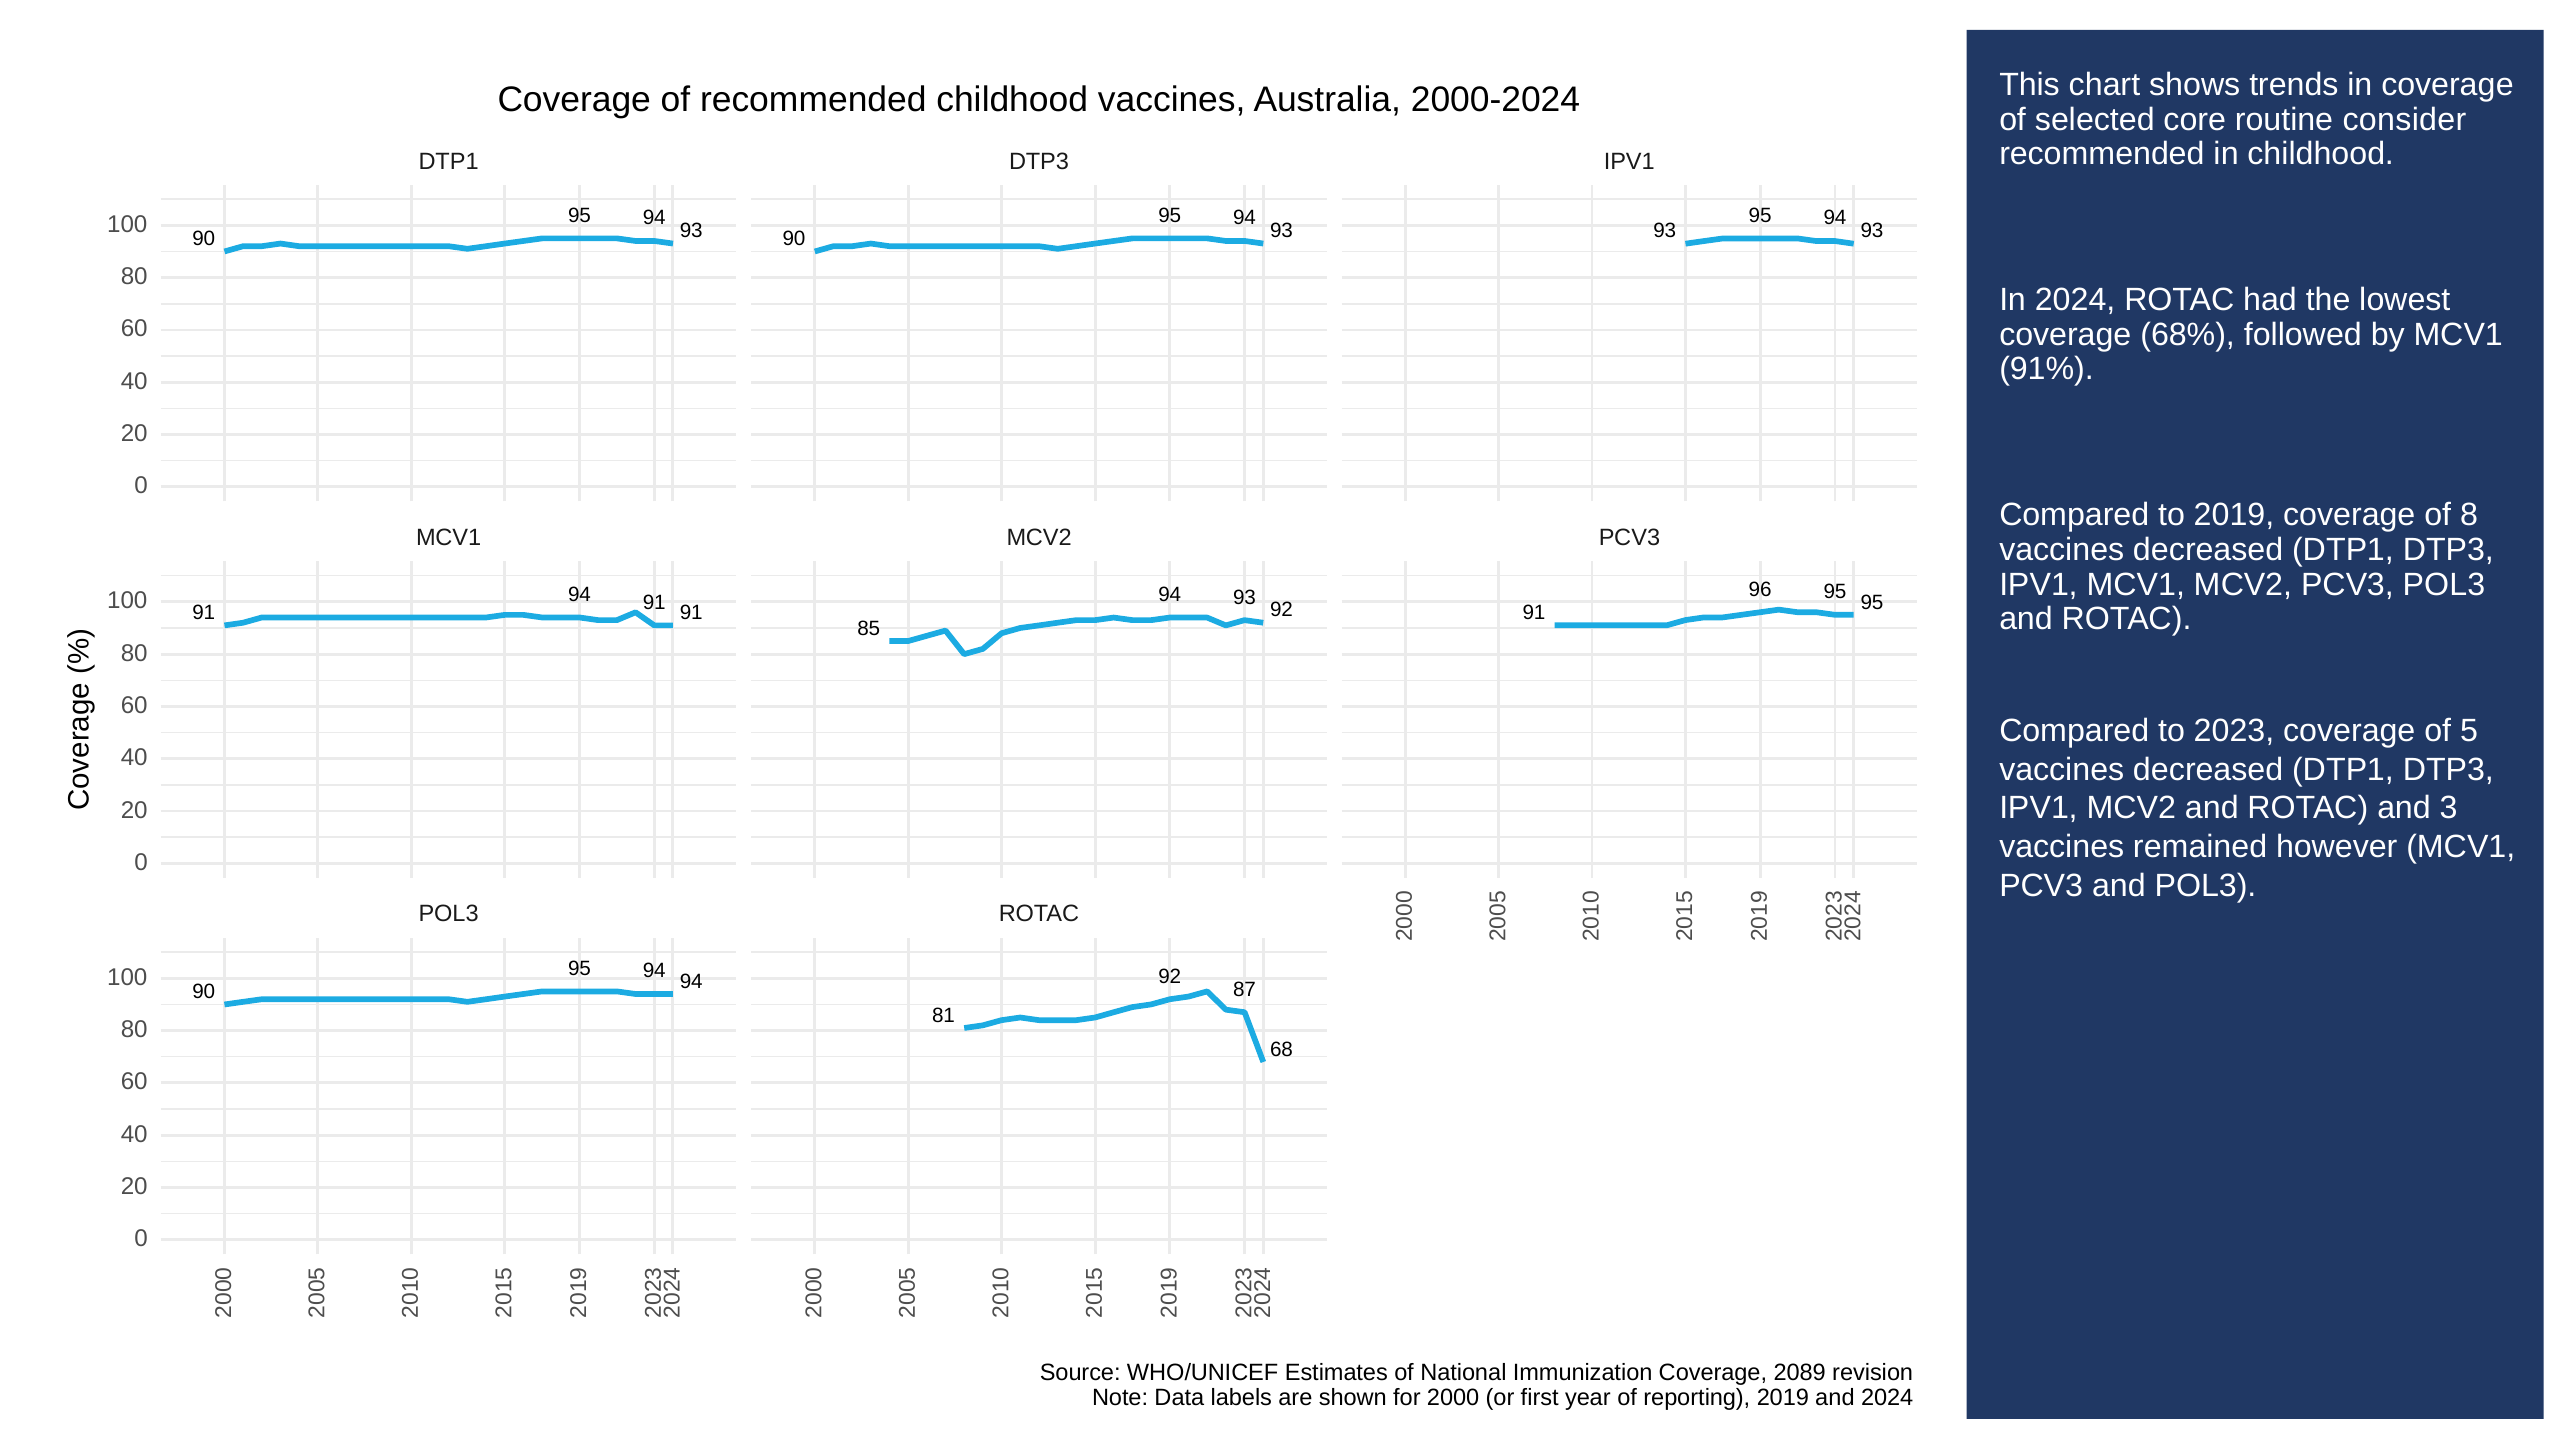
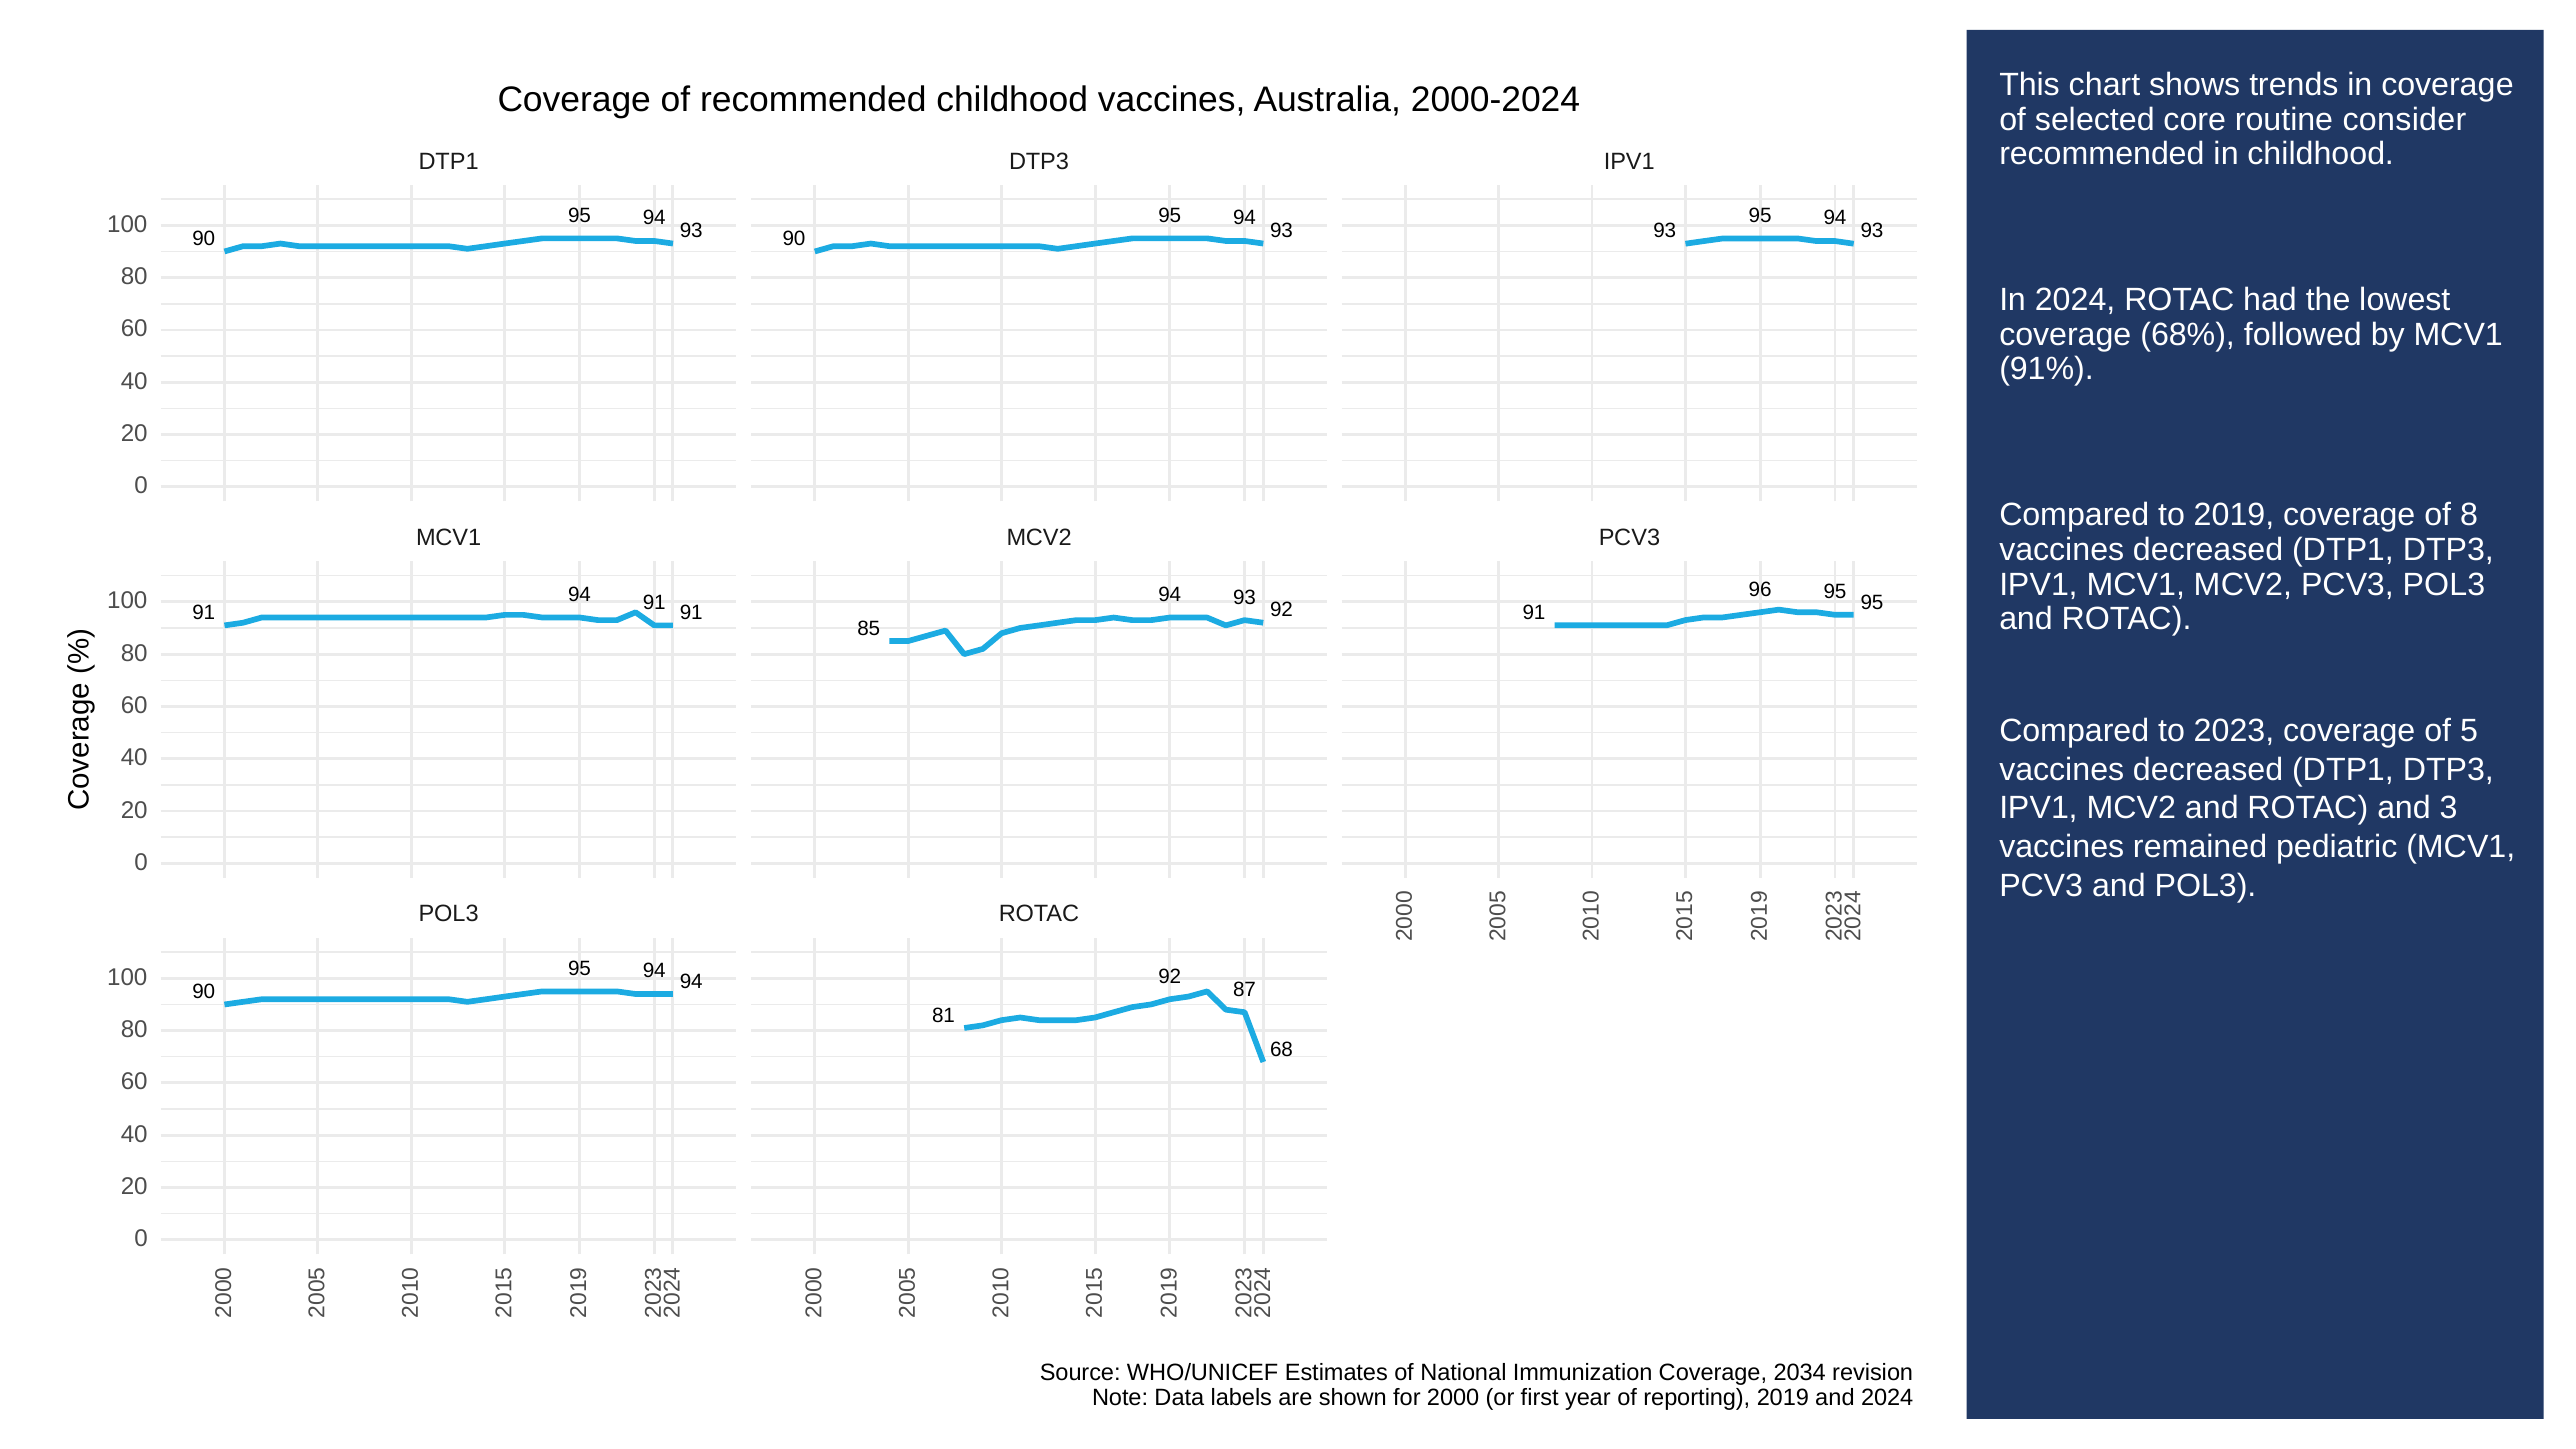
however: however -> pediatric
2089: 2089 -> 2034
